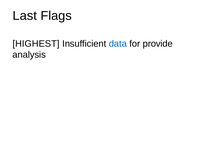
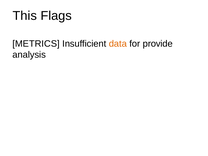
Last: Last -> This
HIGHEST: HIGHEST -> METRICS
data colour: blue -> orange
